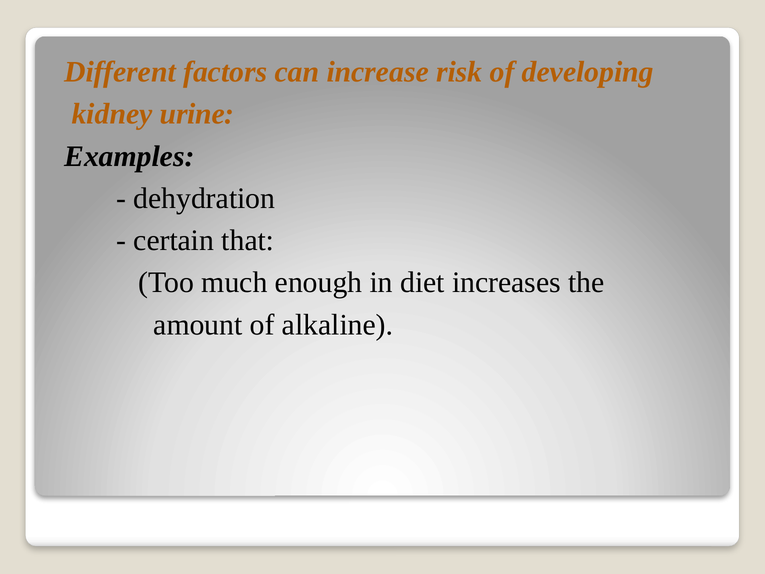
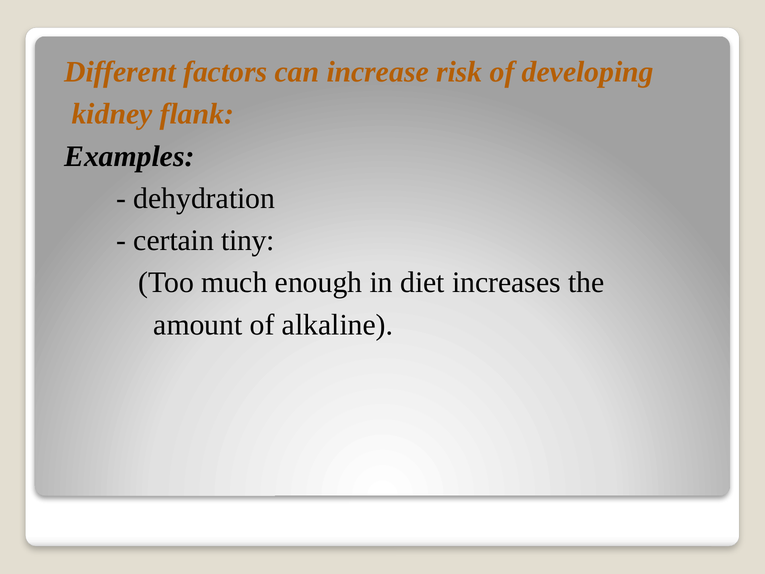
urine: urine -> flank
that: that -> tiny
